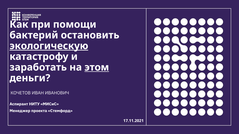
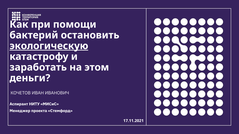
этом underline: present -> none
